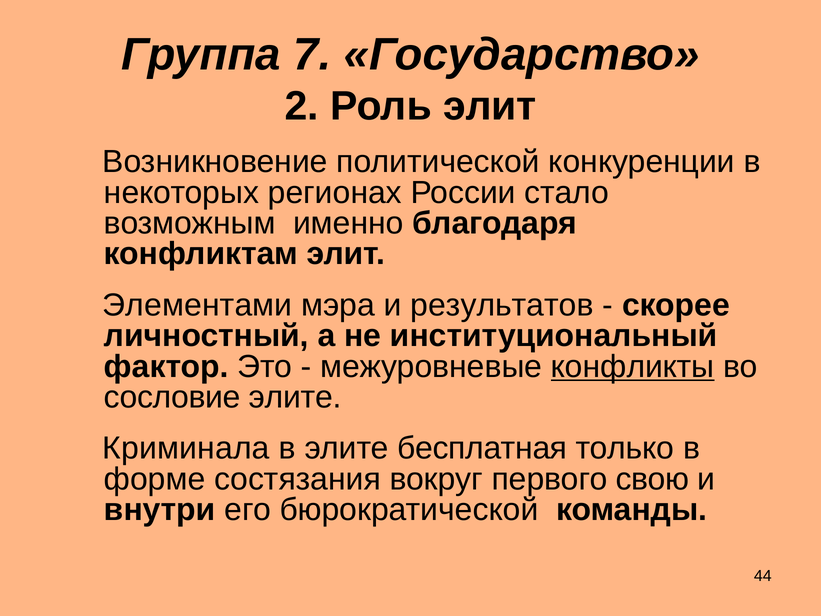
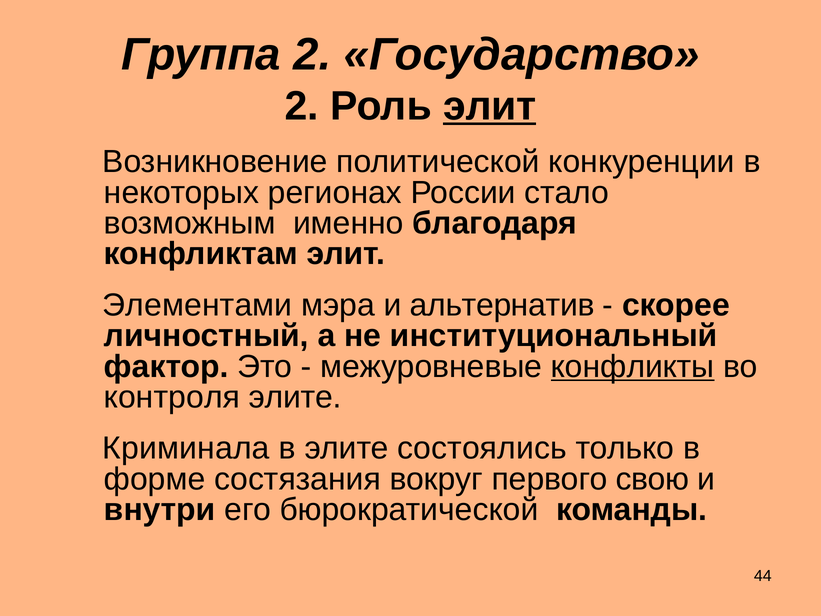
Группа 7: 7 -> 2
элит at (490, 106) underline: none -> present
результатов: результатов -> альтернатив
сословие: сословие -> контроля
бесплатная: бесплатная -> состоялись
